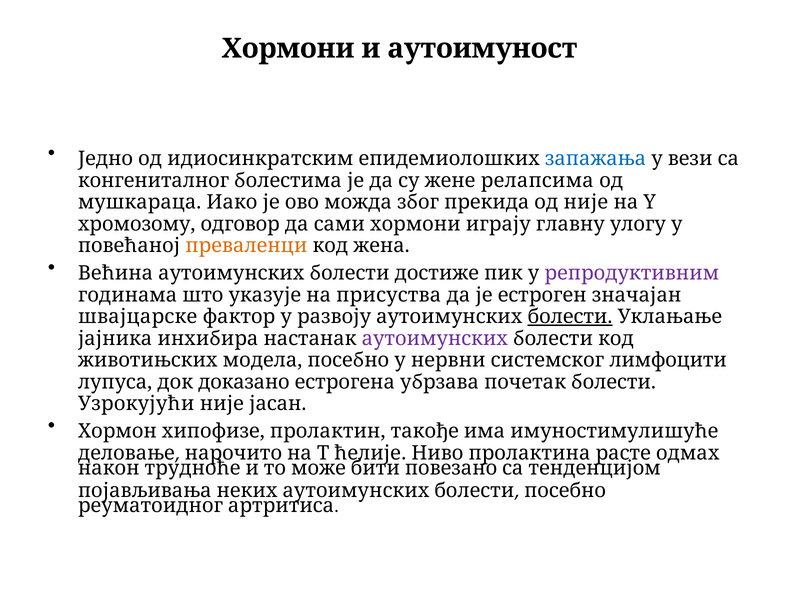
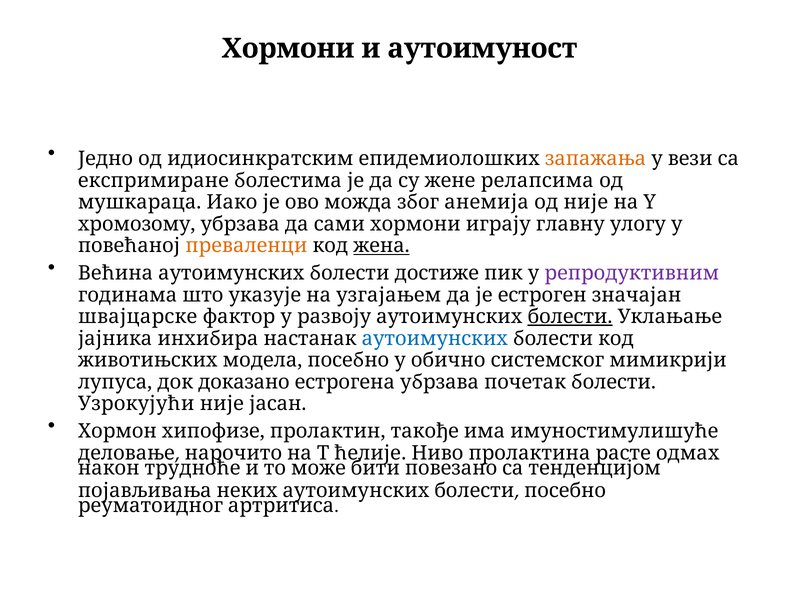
запажања colour: blue -> orange
конгениталног: конгениталног -> експримиране
прекида: прекида -> анемија
хромозому одговор: одговор -> убрзава
жена underline: none -> present
присуства: присуства -> узгајањем
аутоимунских at (435, 338) colour: purple -> blue
нервни: нервни -> обично
лимфоцити: лимфоцити -> мимикрији
